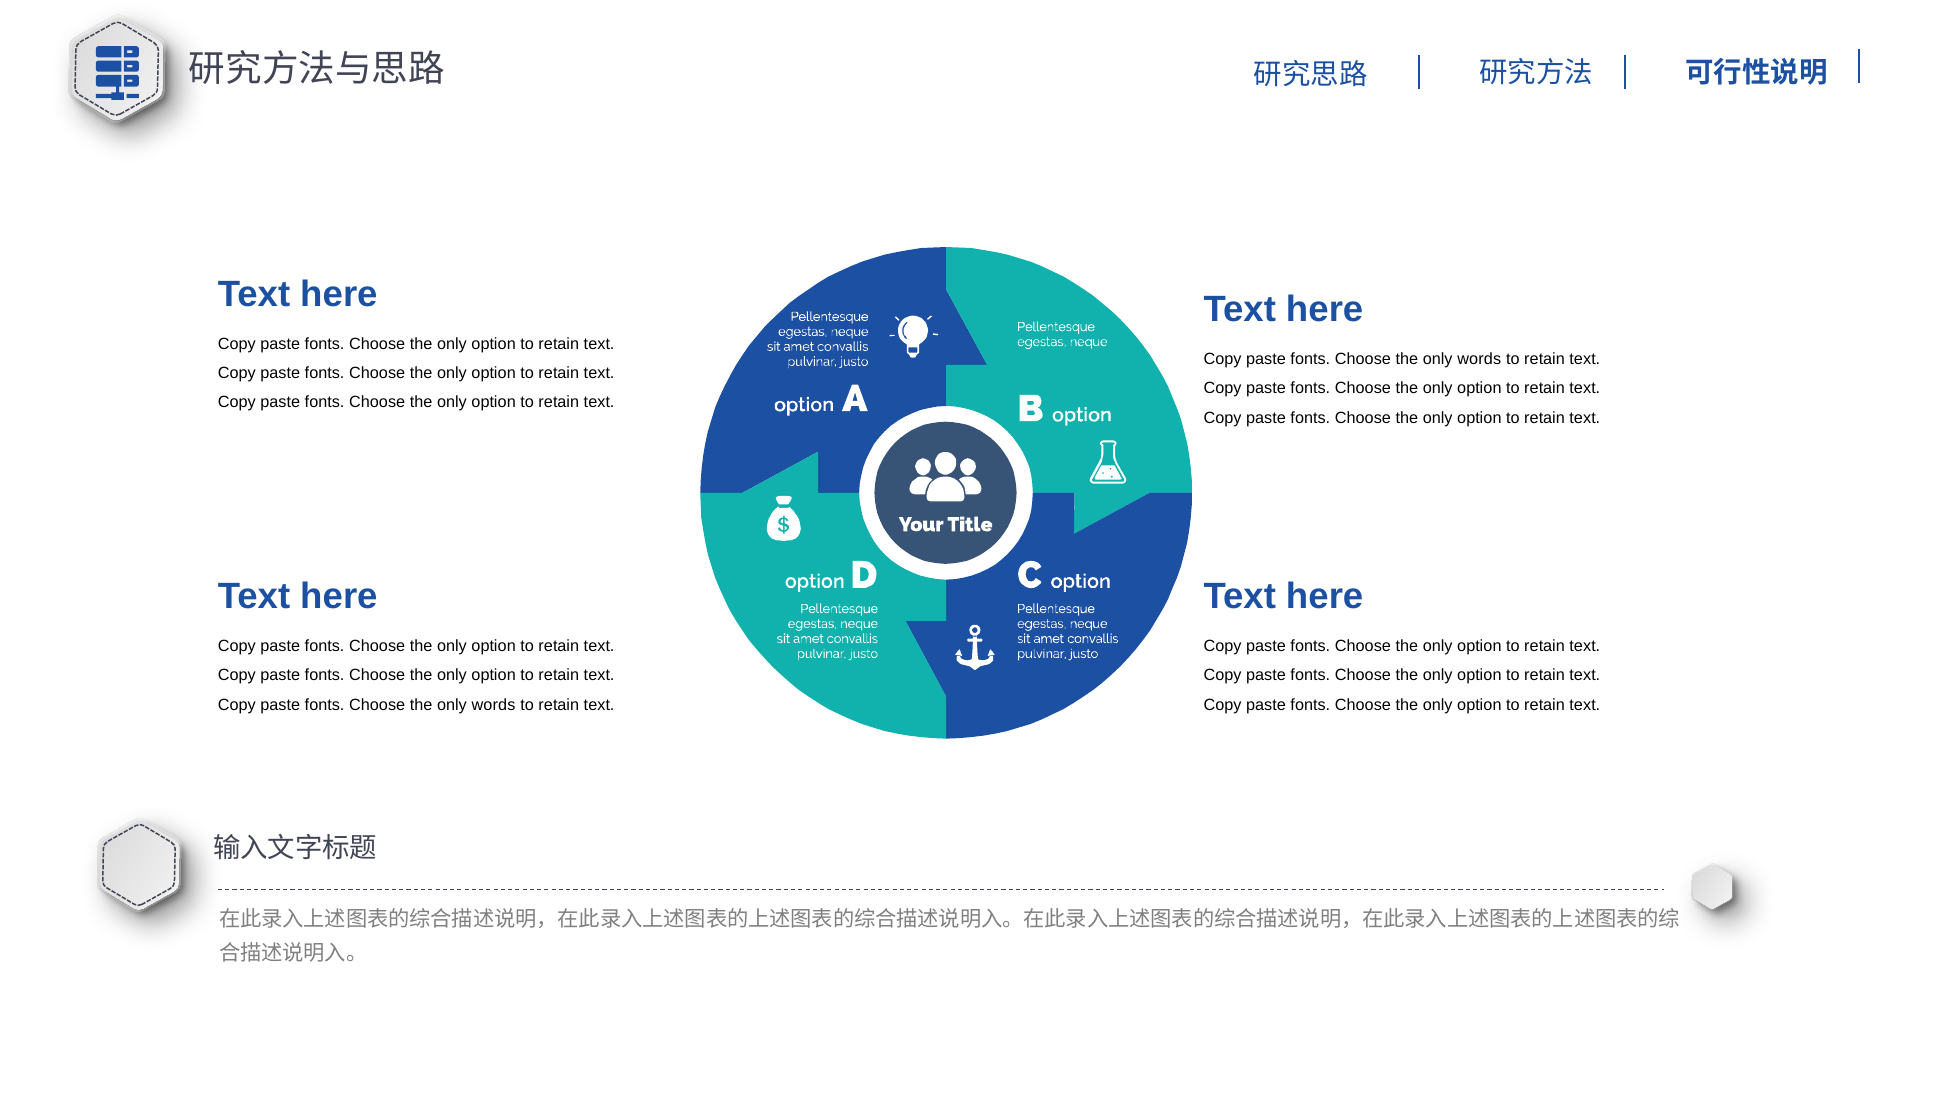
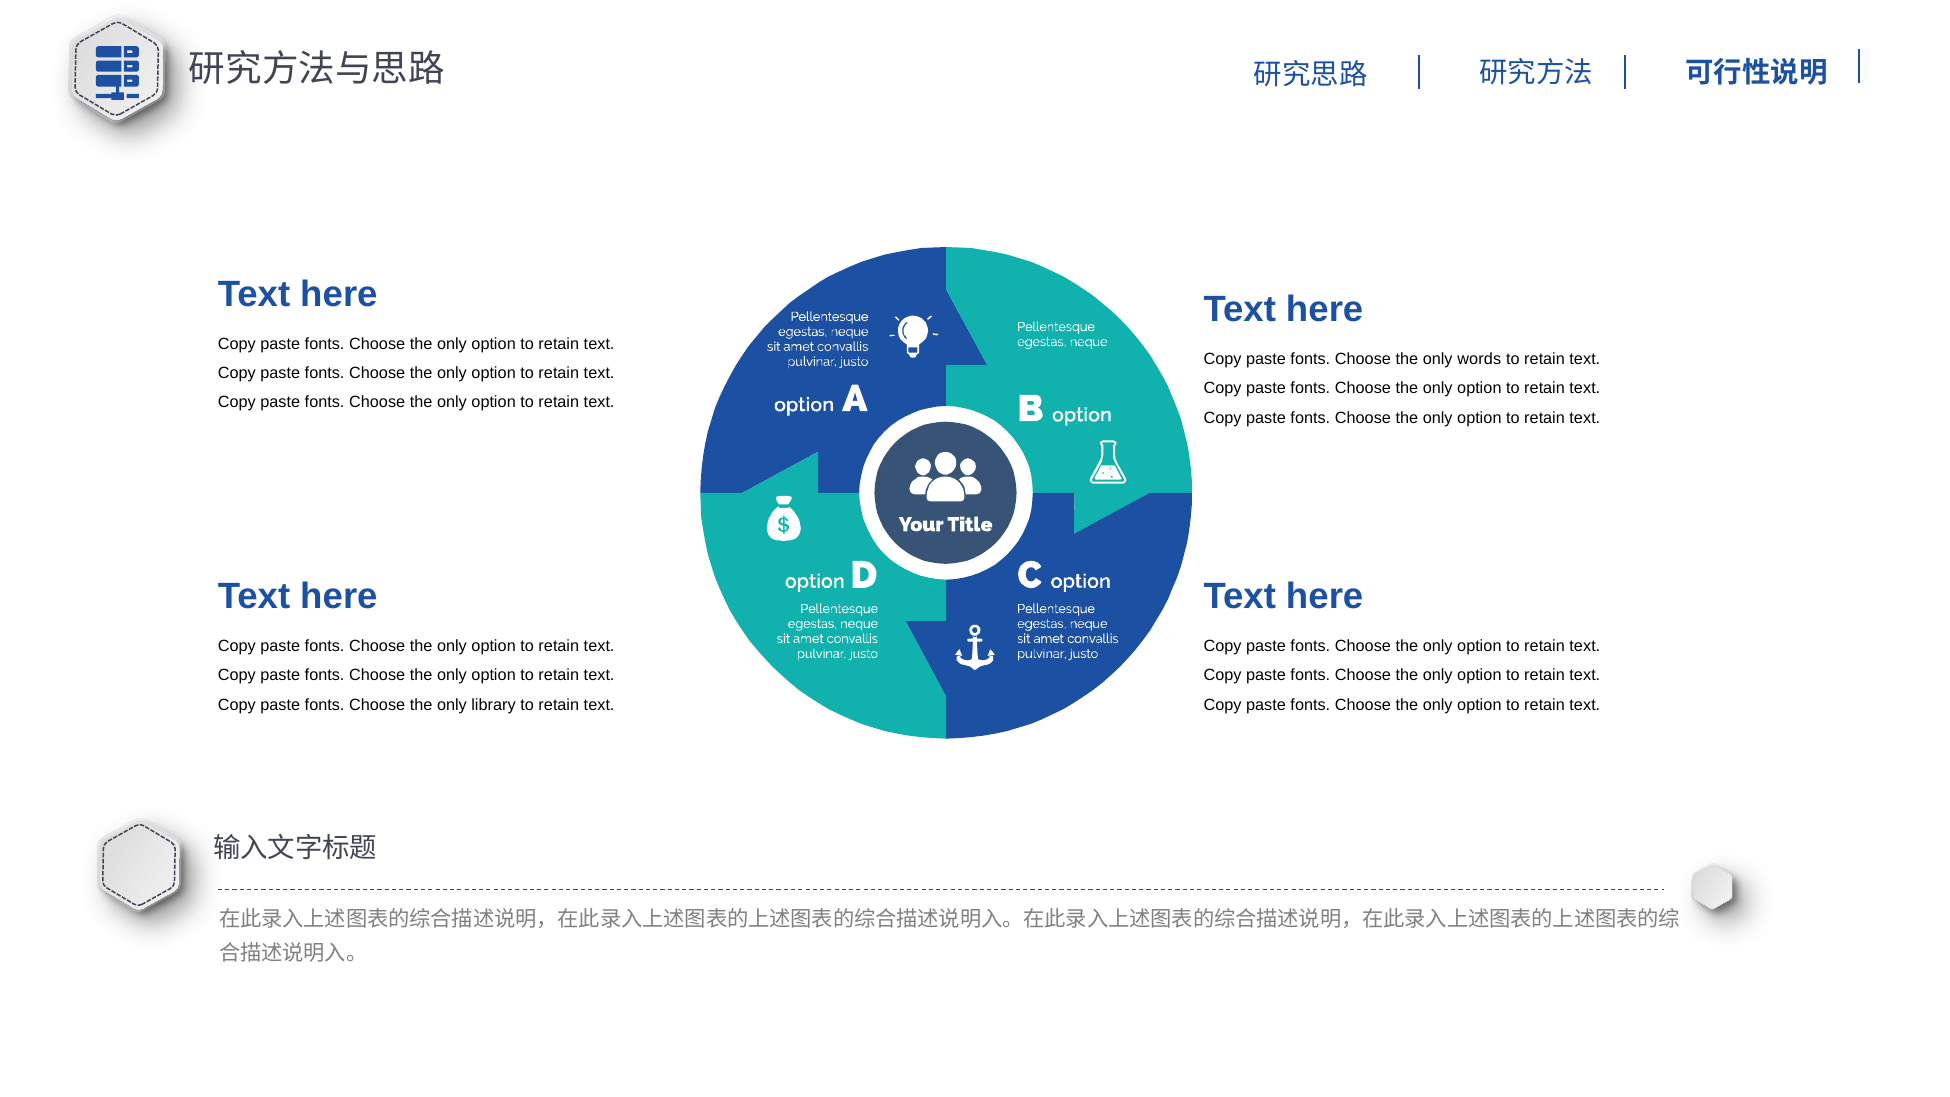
words at (494, 705): words -> library
